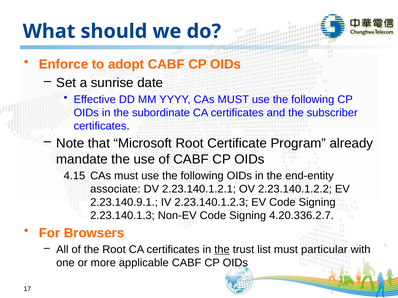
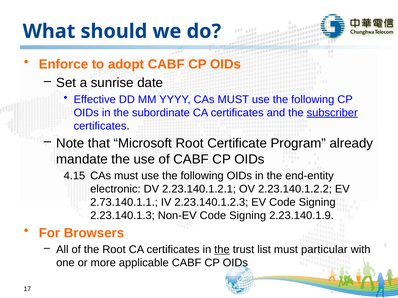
subscriber underline: none -> present
associate: associate -> electronic
2.23.140.9.1: 2.23.140.9.1 -> 2.73.140.1.1
4.20.336.2.7: 4.20.336.2.7 -> 2.23.140.1.9
